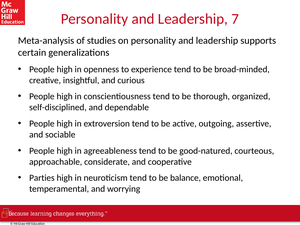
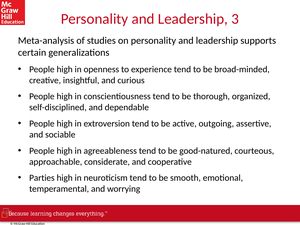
7: 7 -> 3
balance: balance -> smooth
